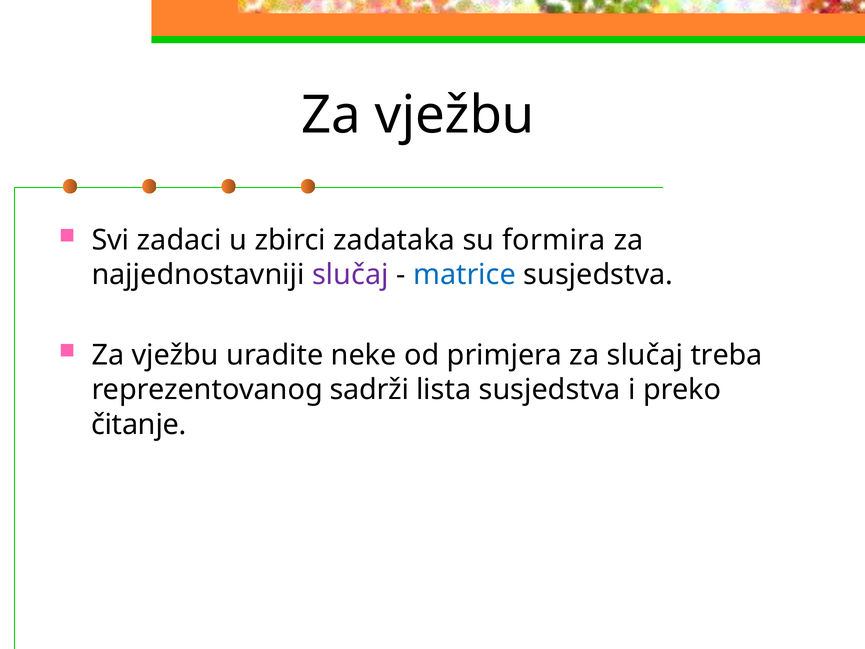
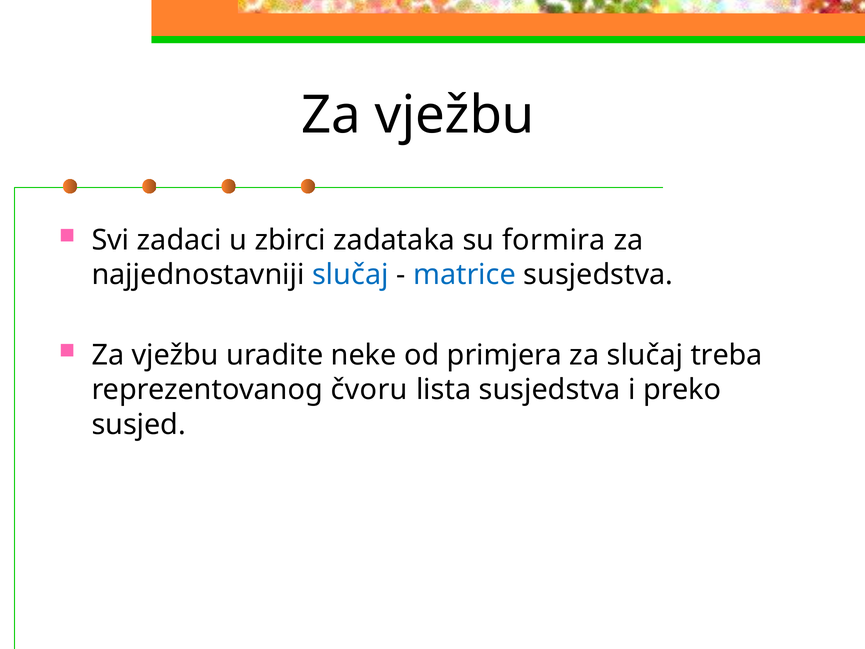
slučaj at (350, 275) colour: purple -> blue
sadrži: sadrži -> čvoru
čitanje: čitanje -> susjed
